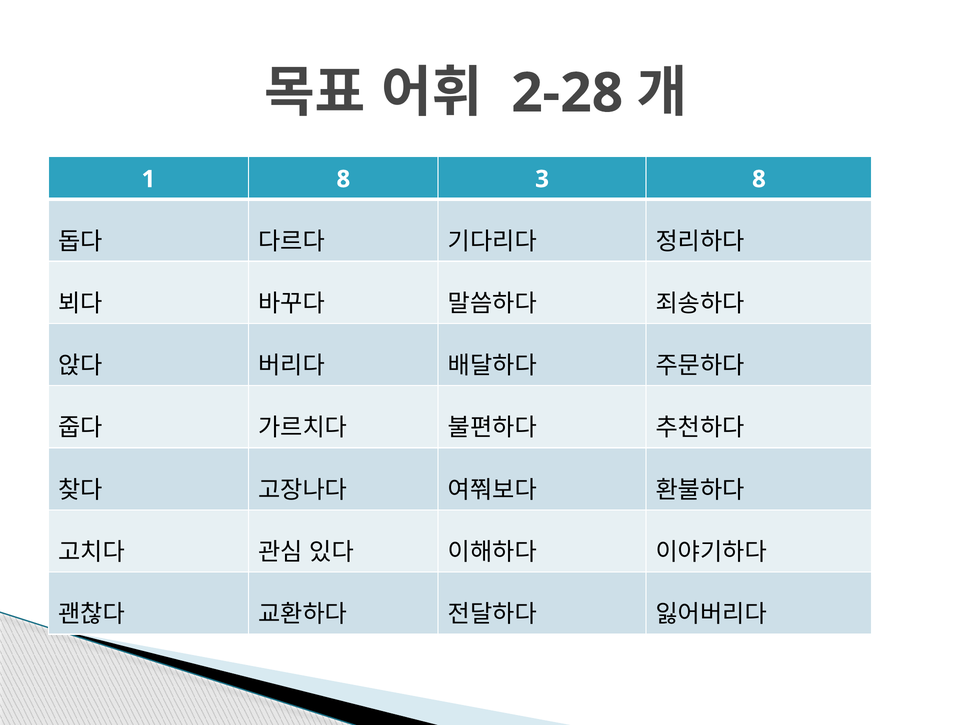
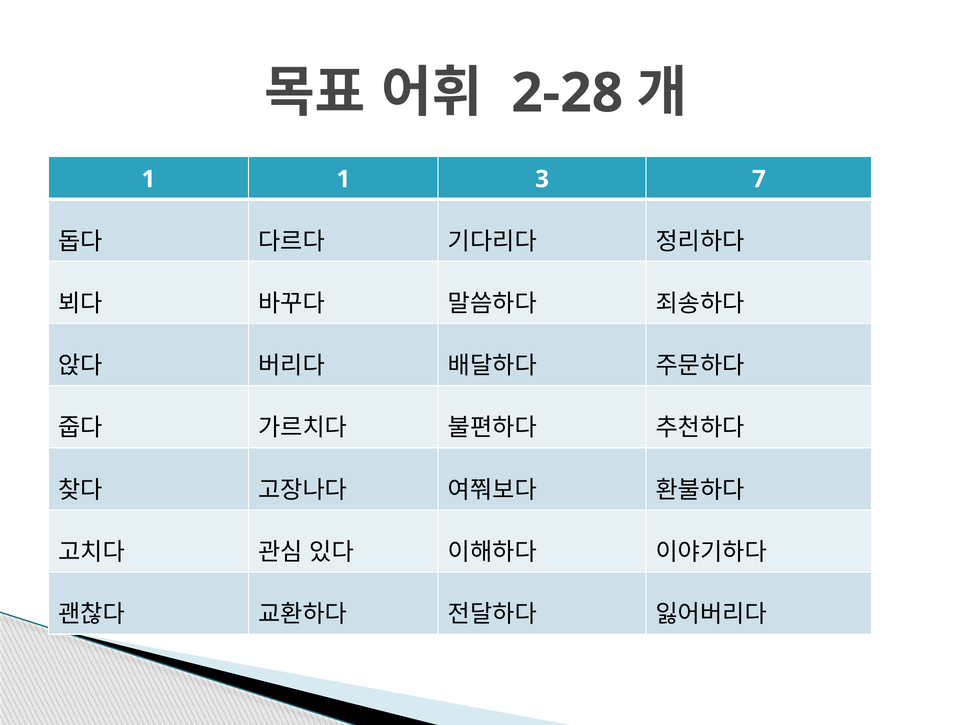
1 8: 8 -> 1
3 8: 8 -> 7
